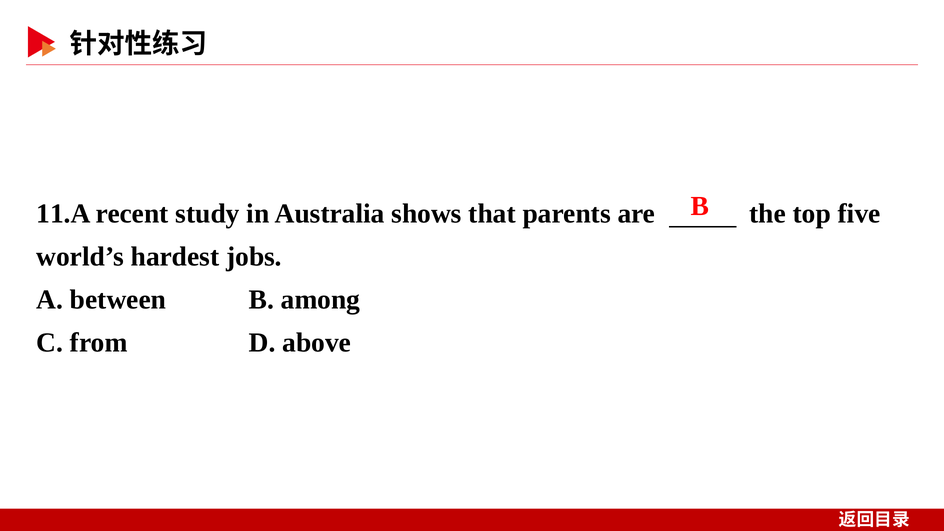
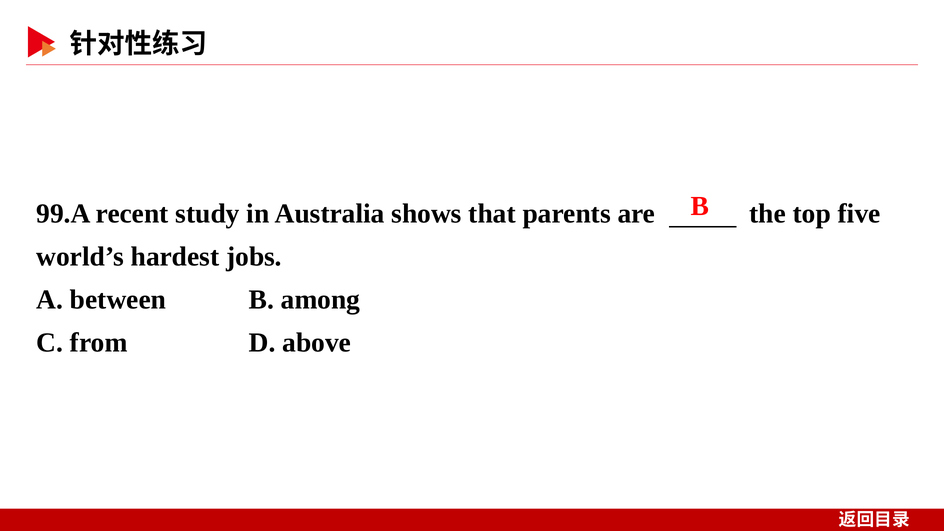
11.A: 11.A -> 99.A
